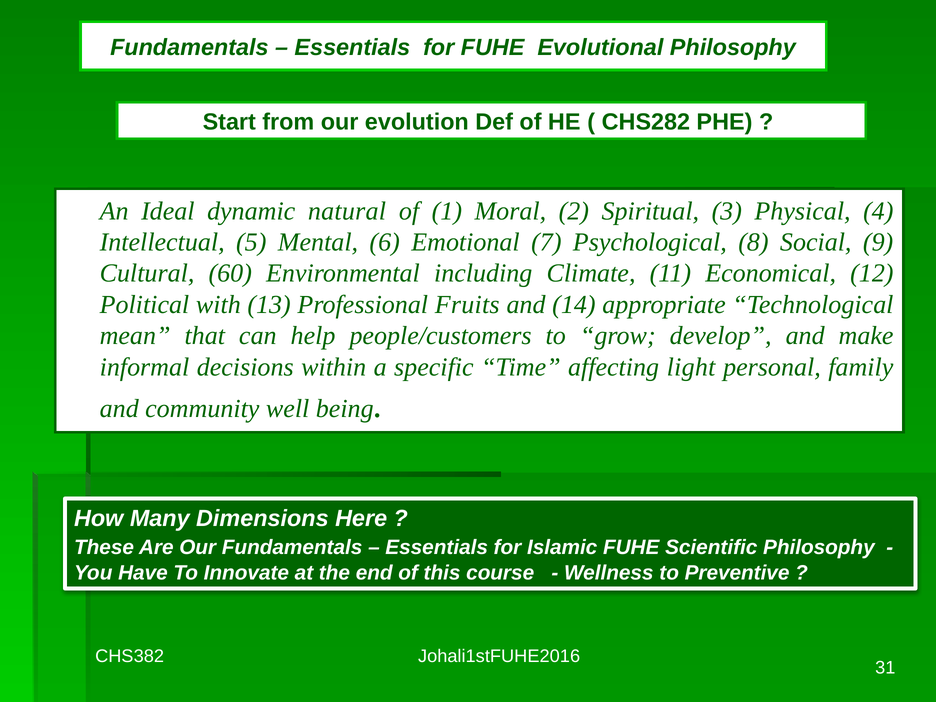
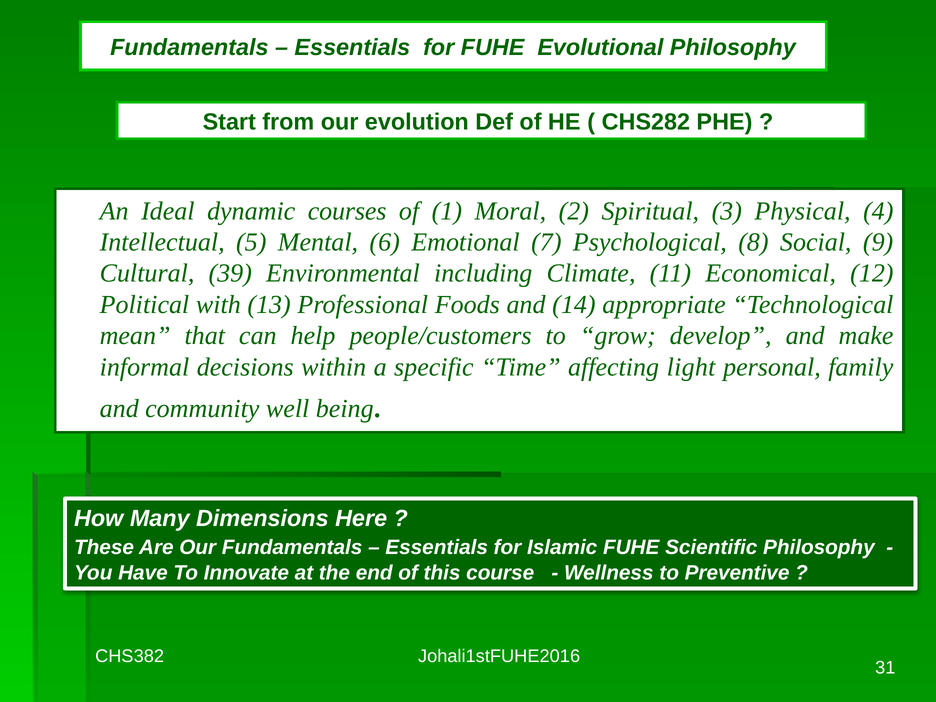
natural: natural -> courses
60: 60 -> 39
Fruits: Fruits -> Foods
